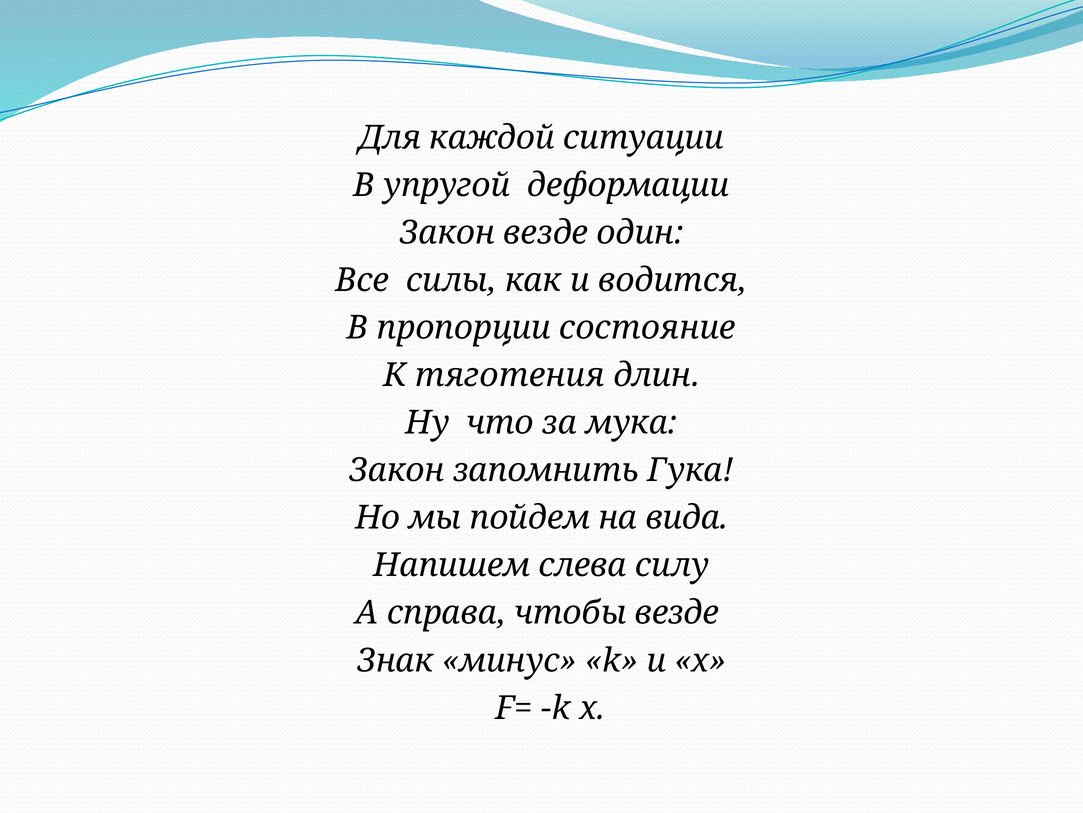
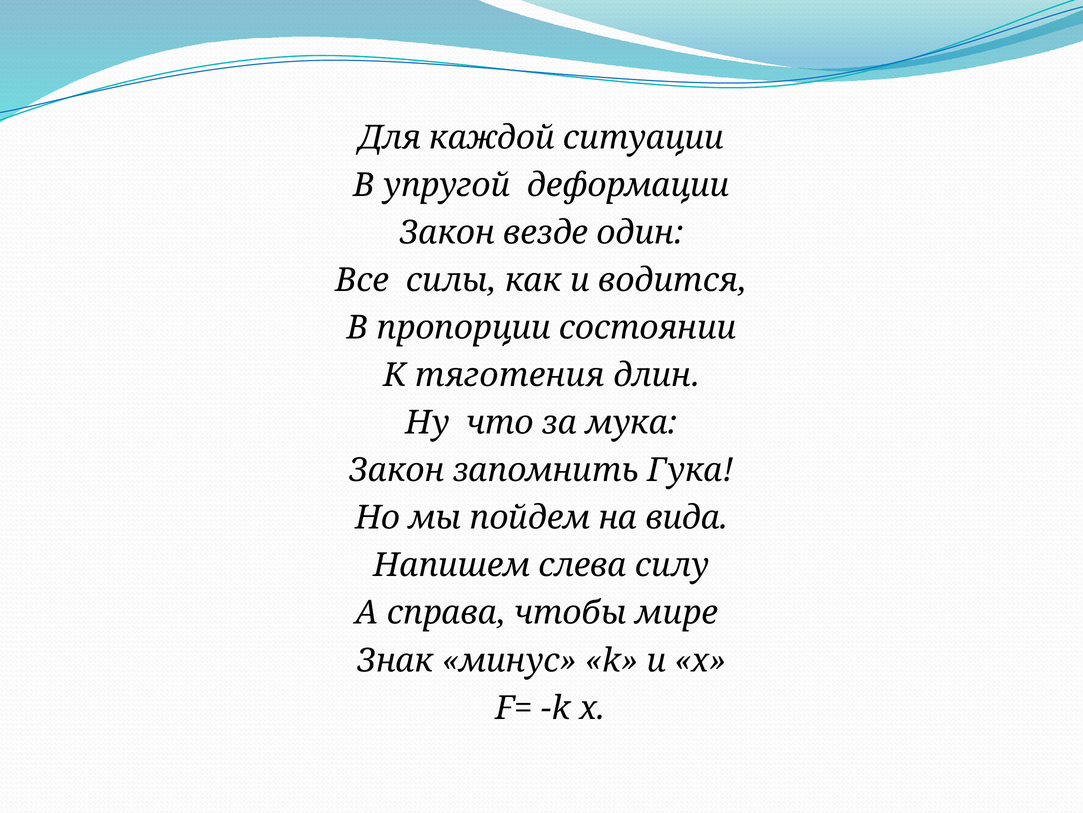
состояние: состояние -> состоянии
чтобы везде: везде -> мире
